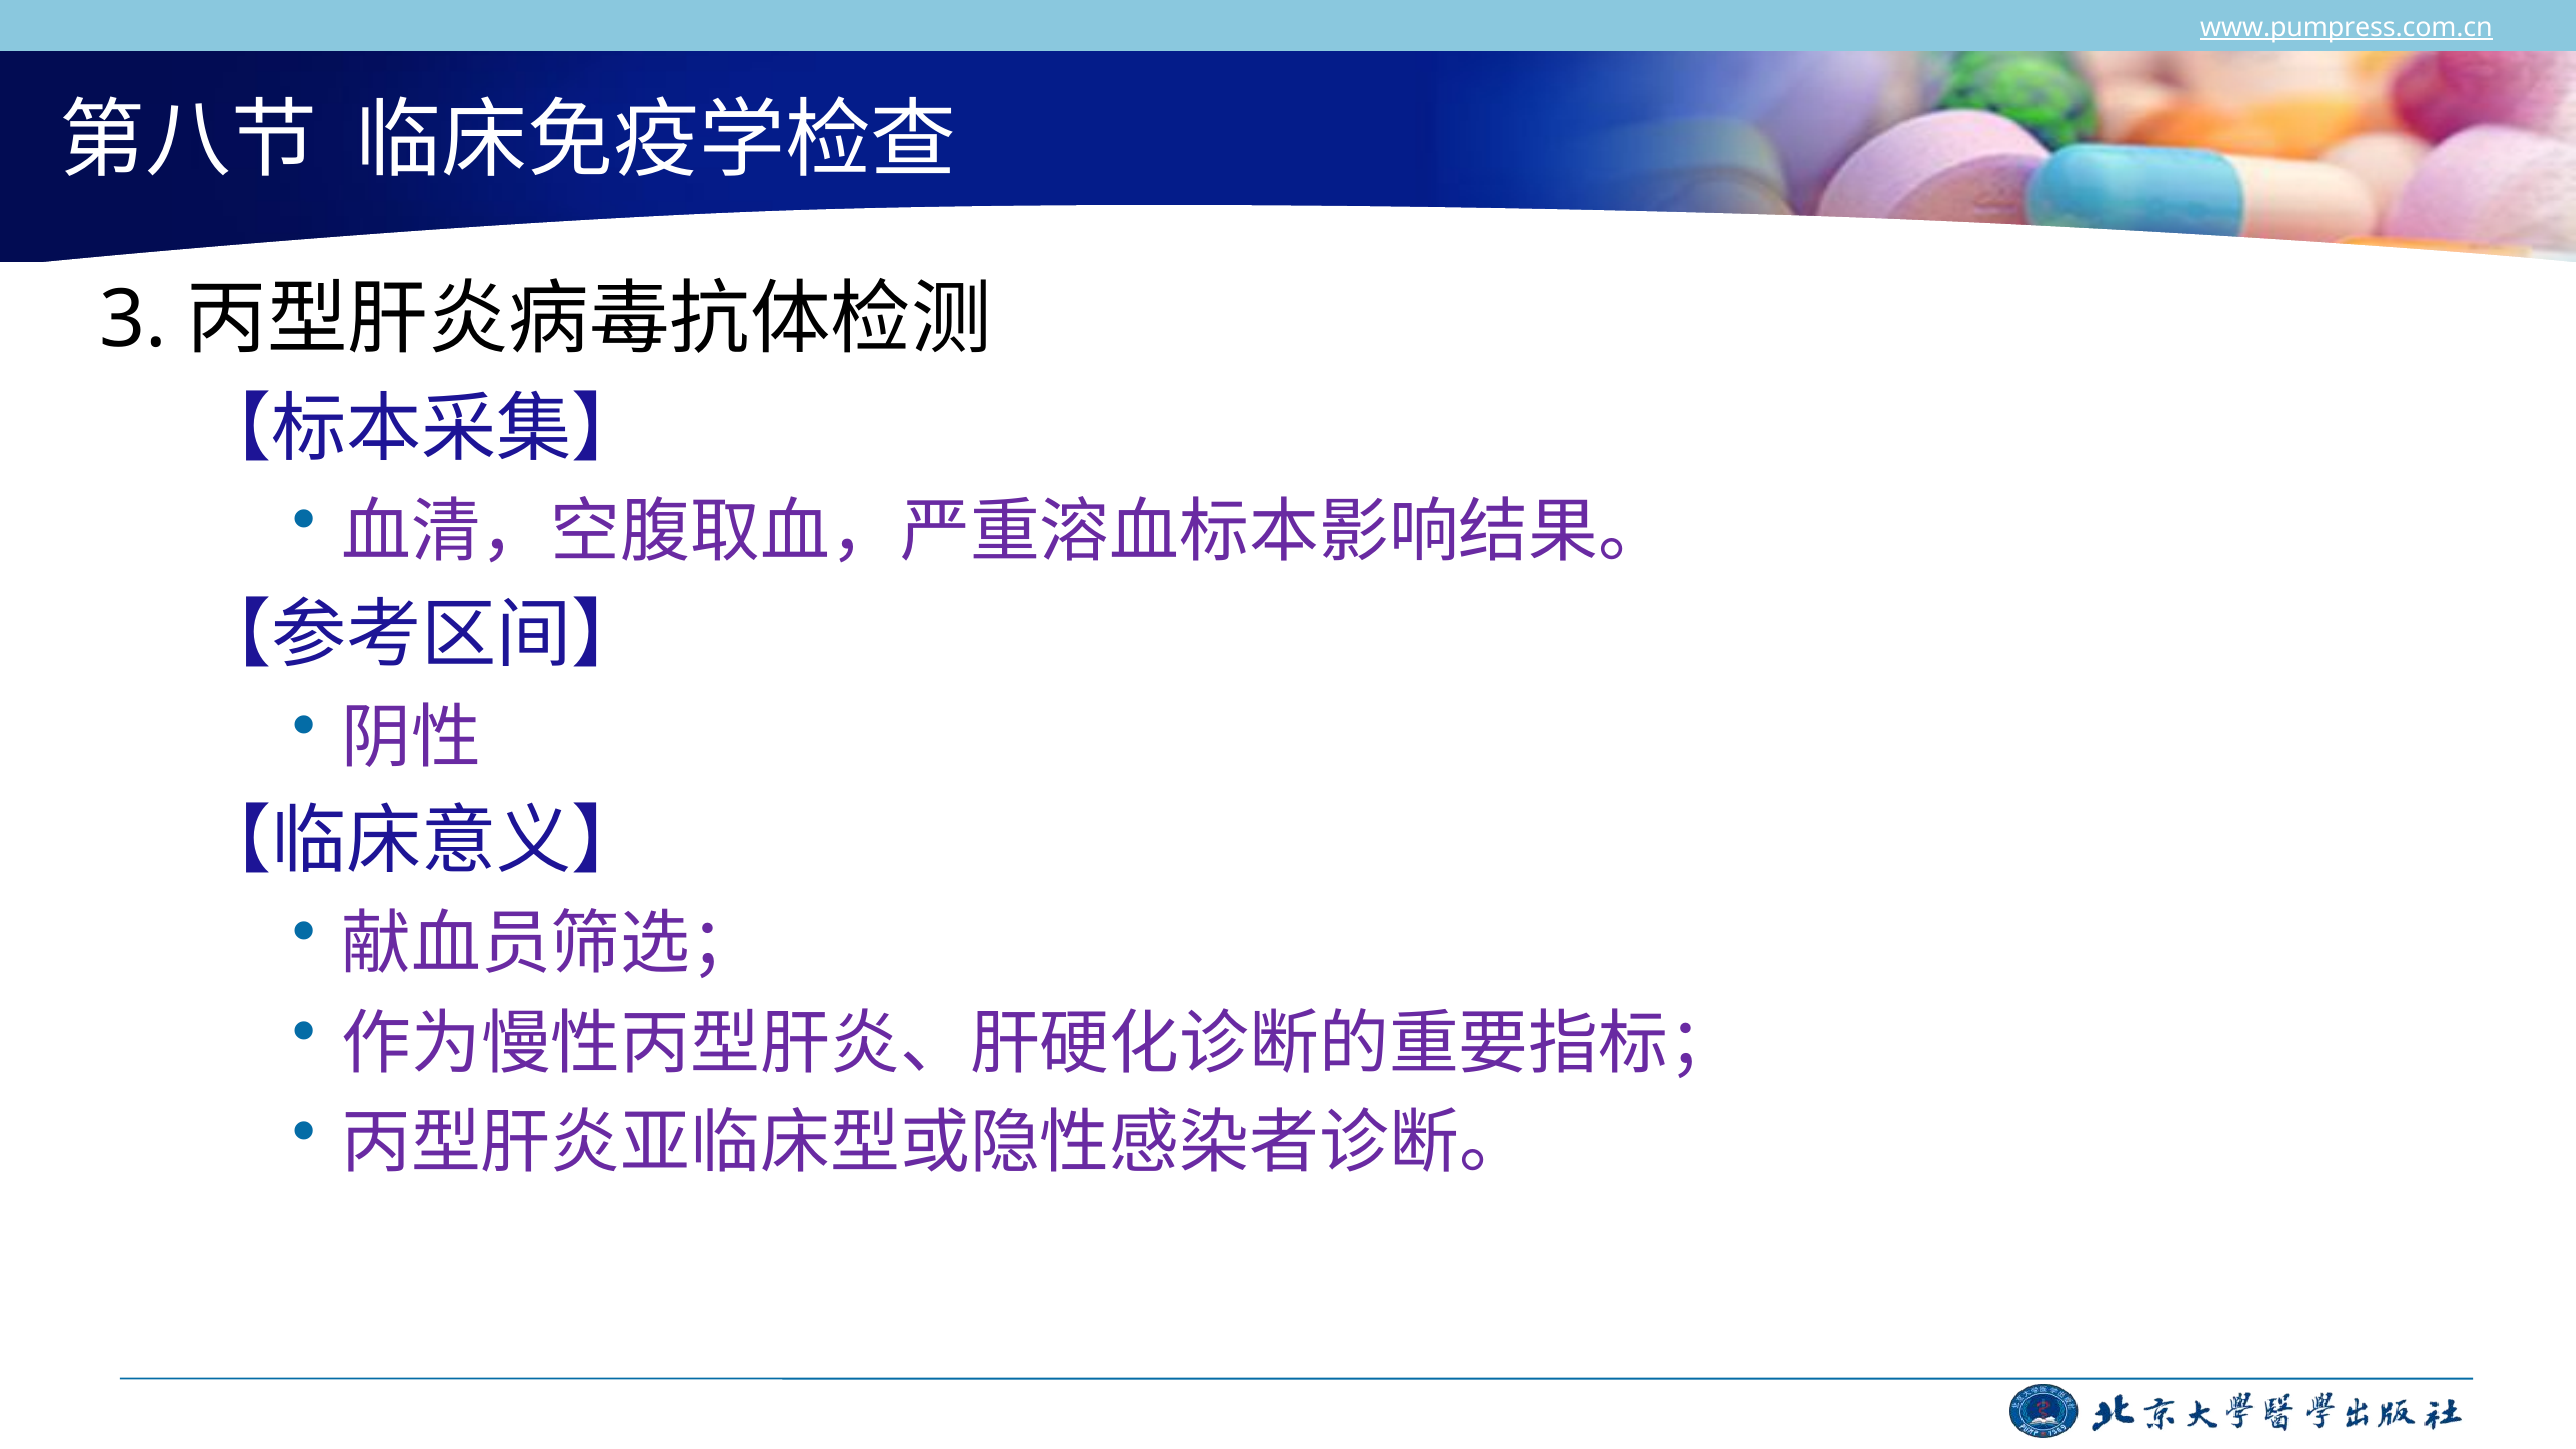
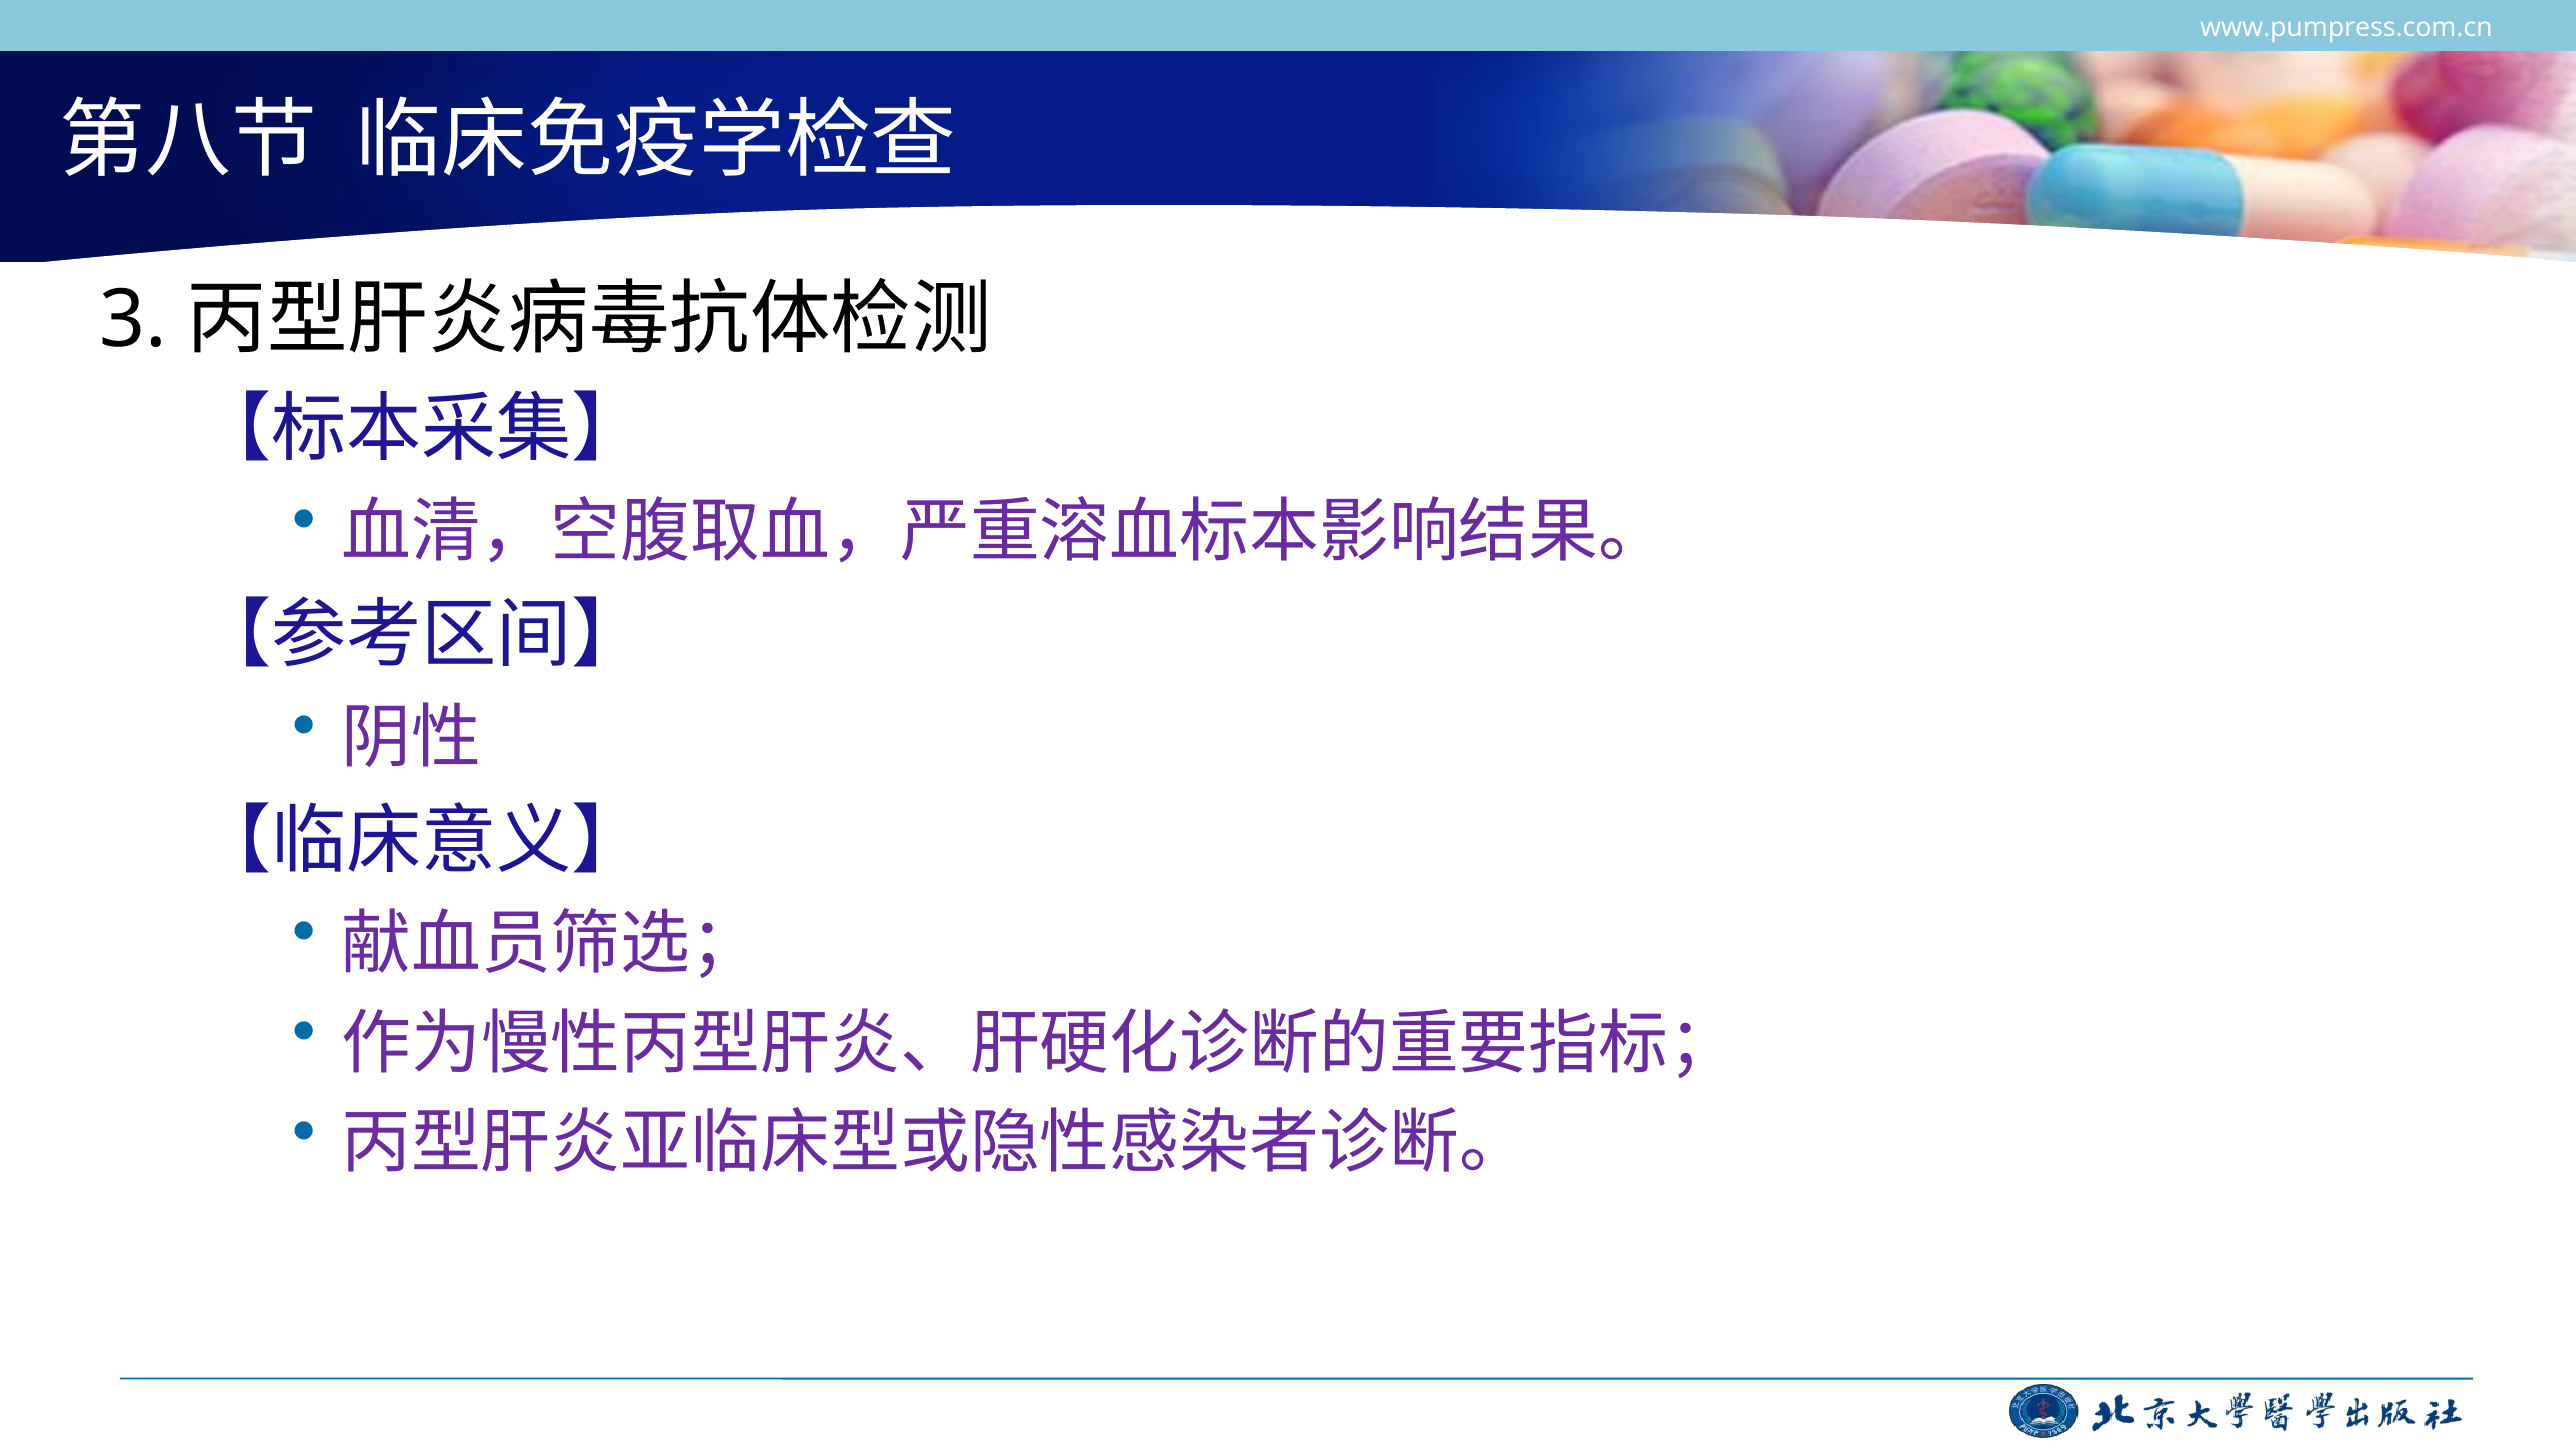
www.pumpress.com.cn underline: present -> none
